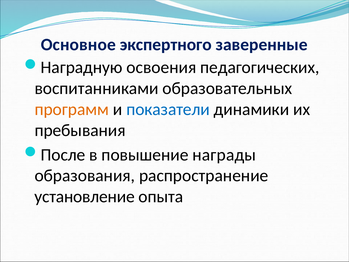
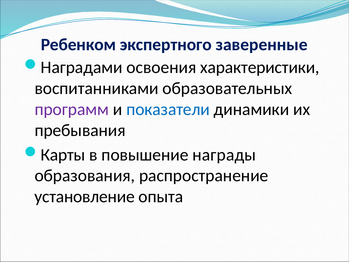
Основное: Основное -> Ребенком
Наградную: Наградную -> Наградами
педагогических: педагогических -> характеристики
программ colour: orange -> purple
После: После -> Карты
